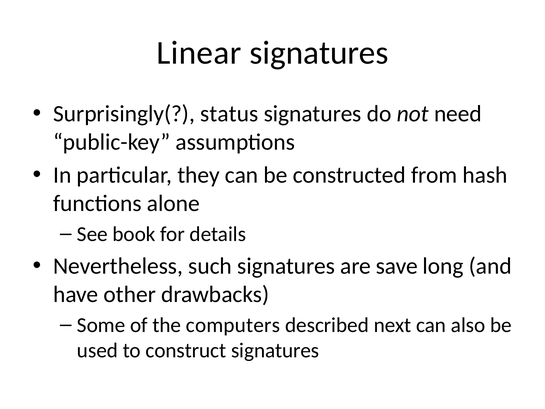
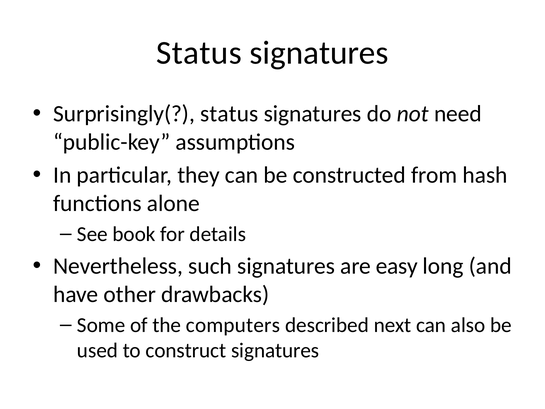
Linear at (199, 53): Linear -> Status
save: save -> easy
